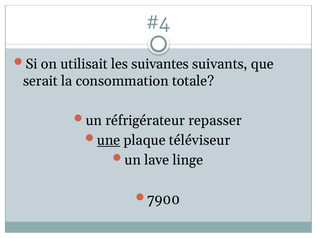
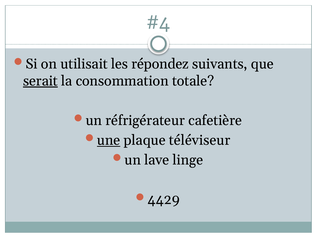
suivantes: suivantes -> répondez
serait underline: none -> present
repasser: repasser -> cafetière
7900: 7900 -> 4429
